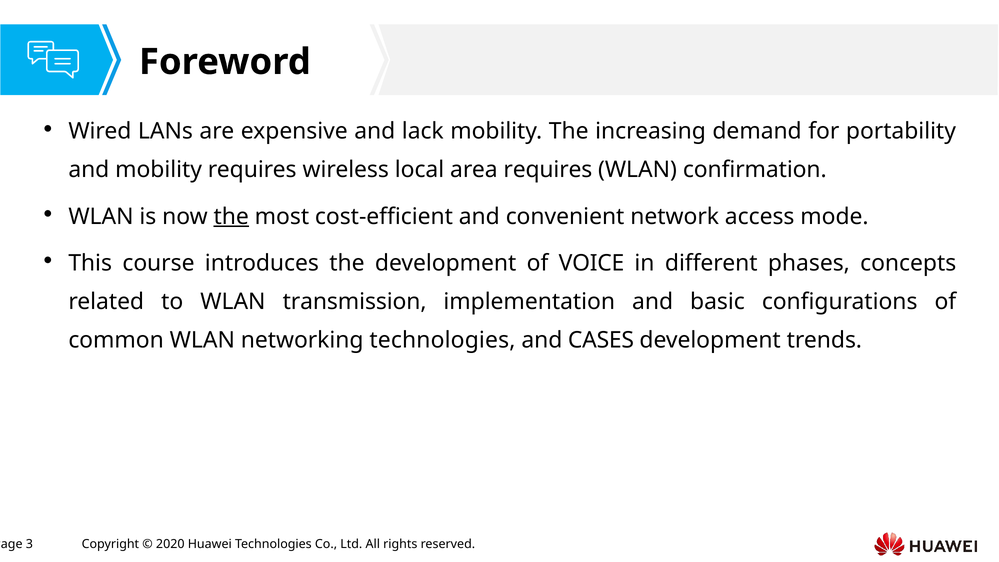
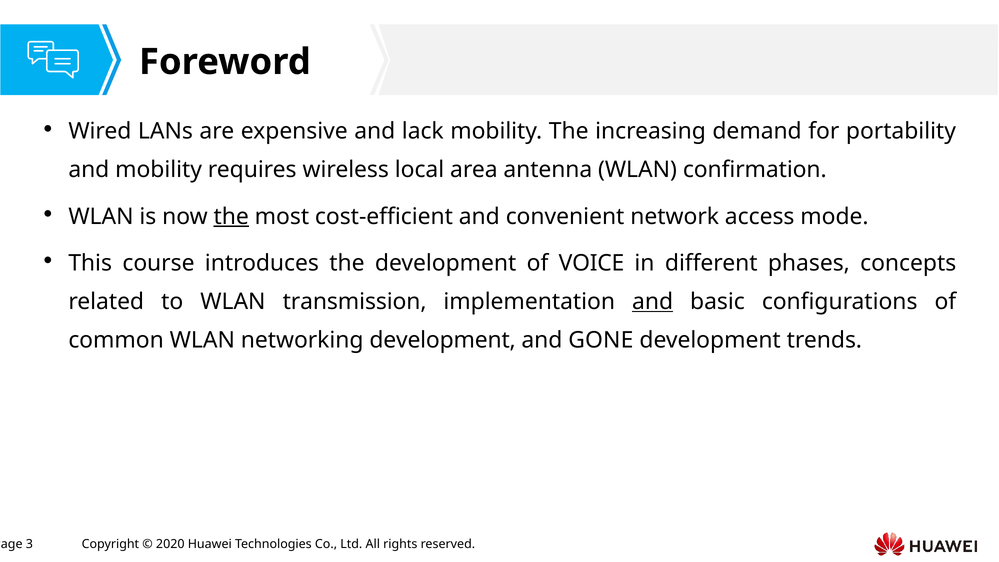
area requires: requires -> antenna
and at (653, 302) underline: none -> present
networking technologies: technologies -> development
CASES: CASES -> GONE
